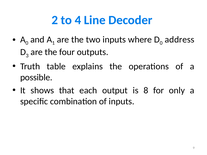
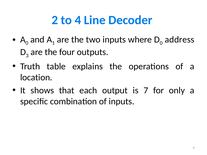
possible: possible -> location
8: 8 -> 7
